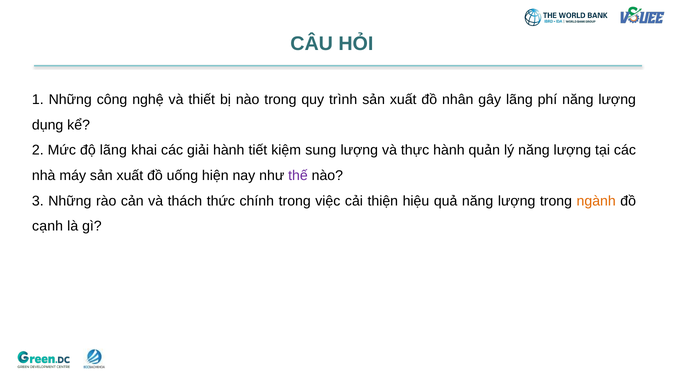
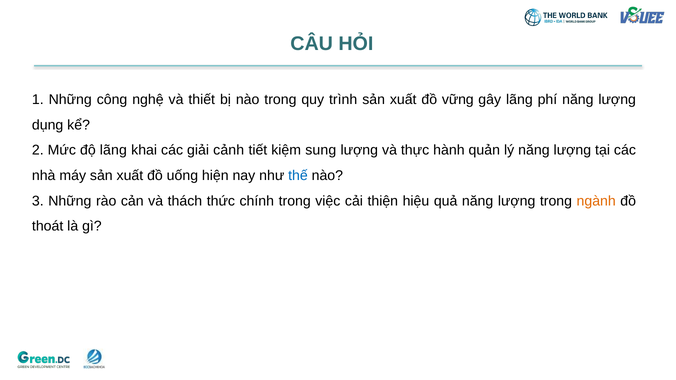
nhân: nhân -> vững
giải hành: hành -> cảnh
thế colour: purple -> blue
cạnh: cạnh -> thoát
